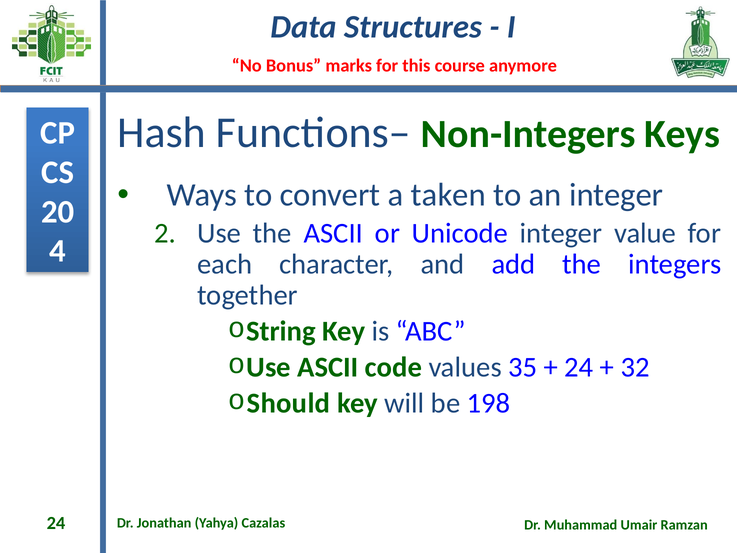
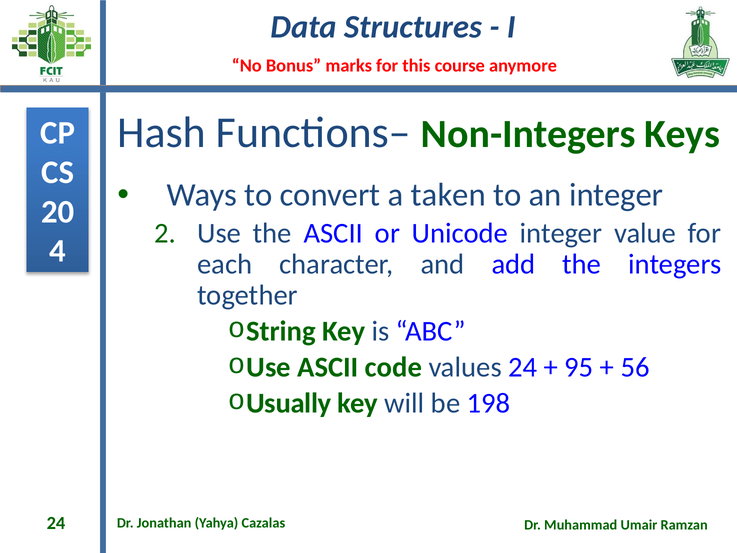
values 35: 35 -> 24
24 at (579, 367): 24 -> 95
32: 32 -> 56
Should: Should -> Usually
